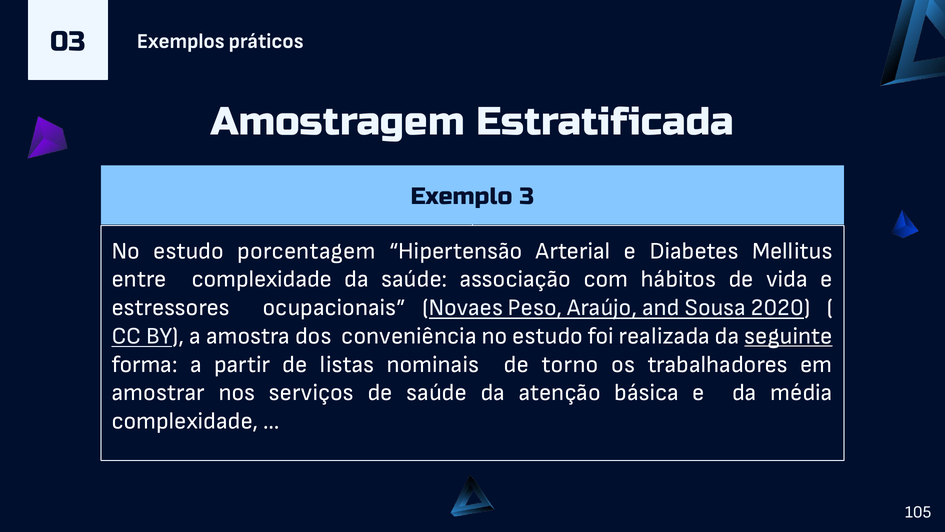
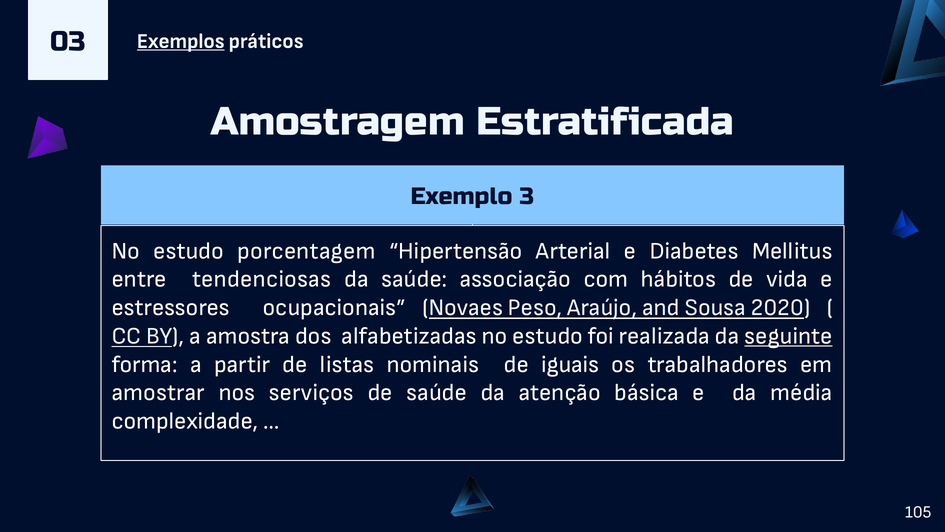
Exemplos underline: none -> present
entre complexidade: complexidade -> tendenciosas
conveniência: conveniência -> alfabetizadas
torno: torno -> iguais
